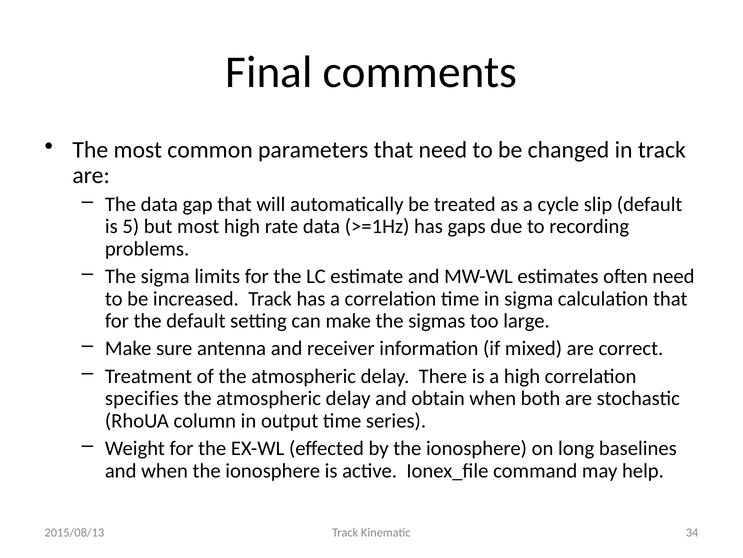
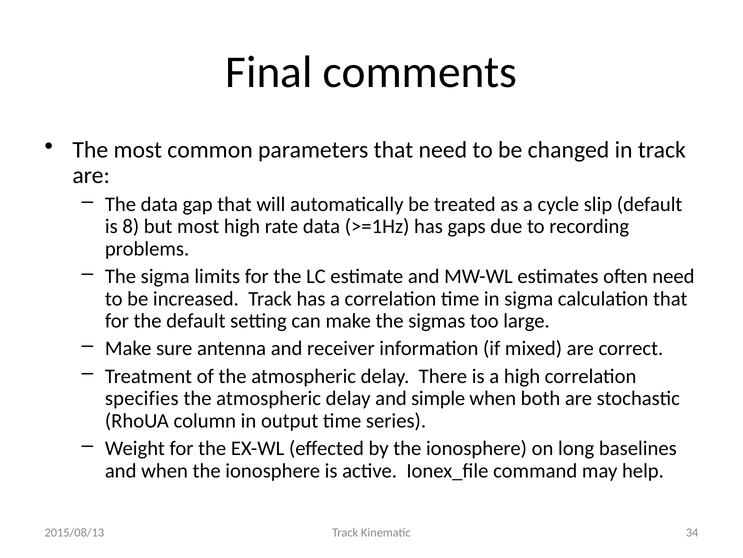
5: 5 -> 8
obtain: obtain -> simple
